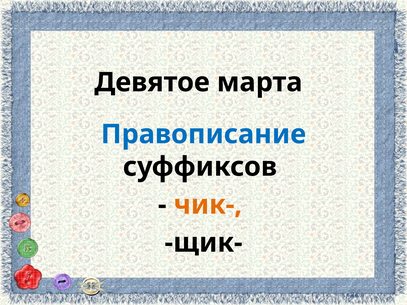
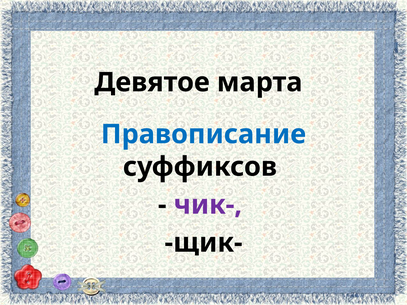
чик- colour: orange -> purple
